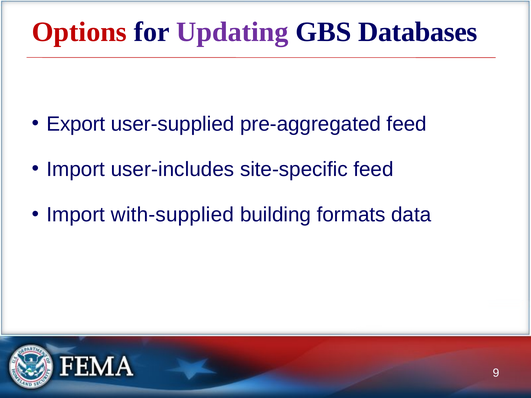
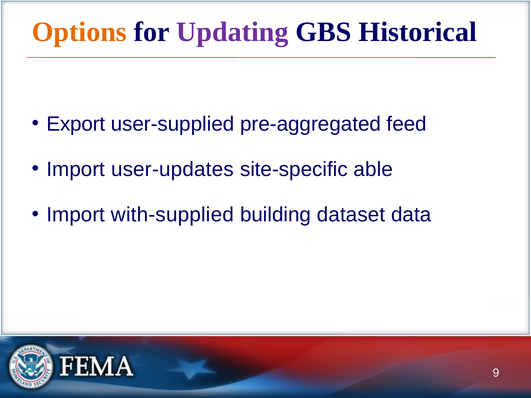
Options colour: red -> orange
Databases: Databases -> Historical
user-includes: user-includes -> user-updates
site-specific feed: feed -> able
formats: formats -> dataset
